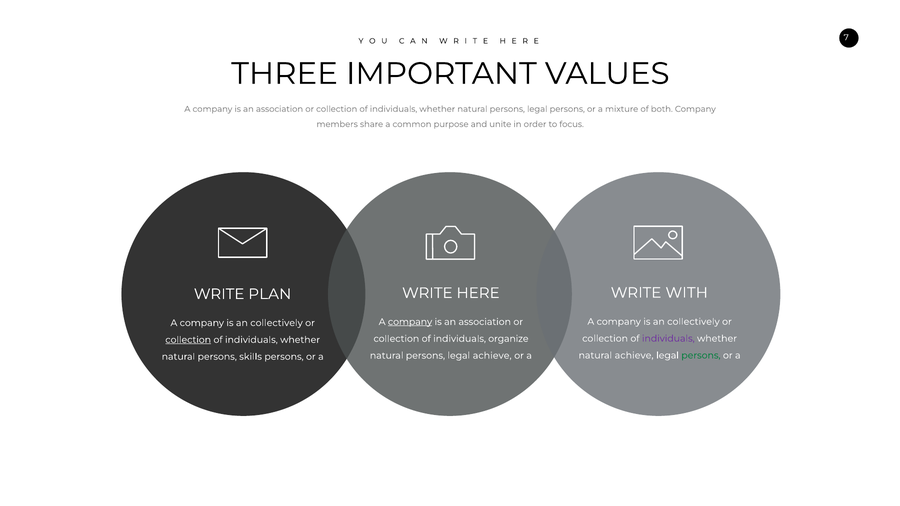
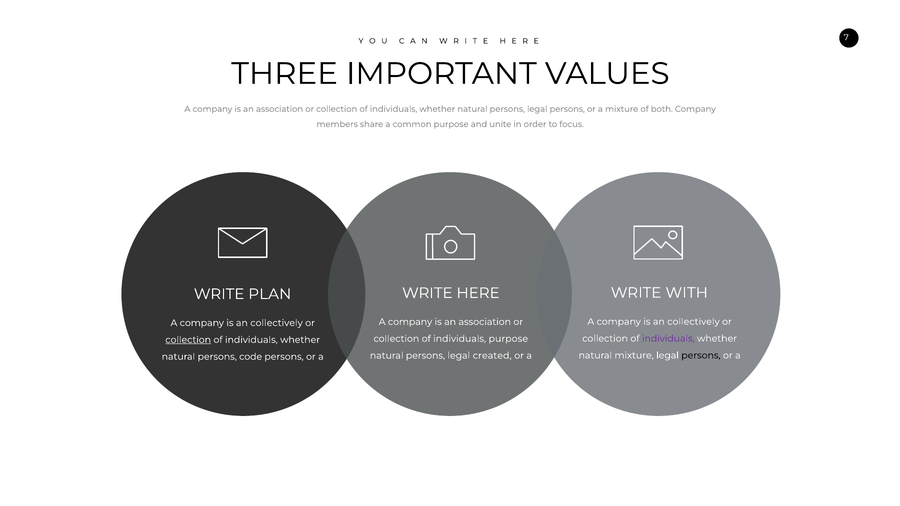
company at (410, 322) underline: present -> none
individuals organize: organize -> purpose
natural achieve: achieve -> mixture
persons at (701, 356) colour: green -> black
legal achieve: achieve -> created
skills: skills -> code
